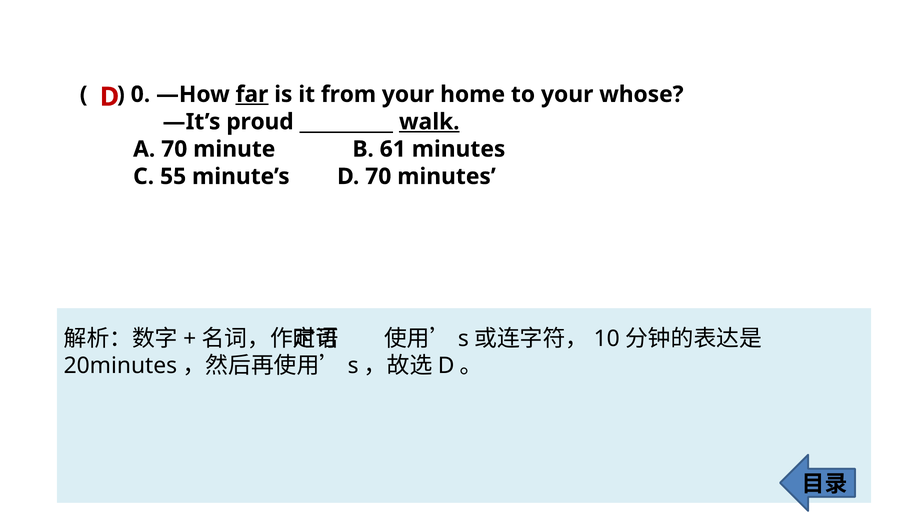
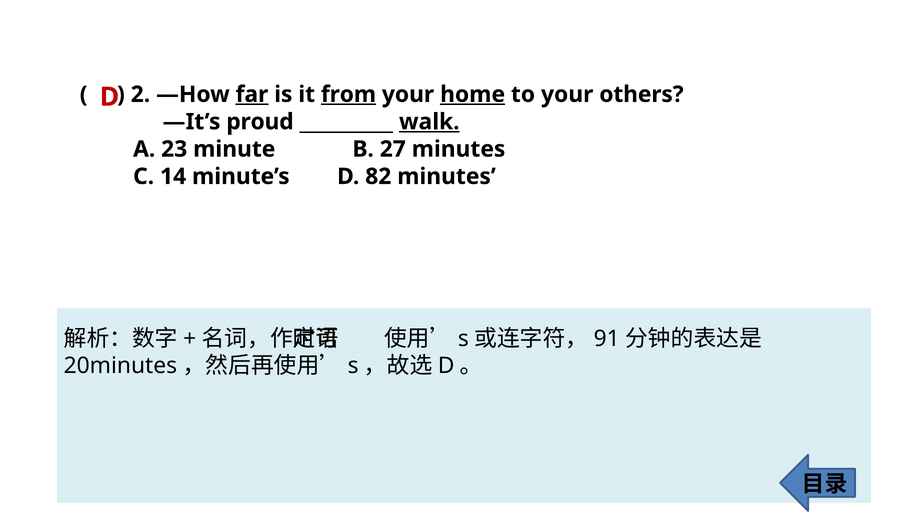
0: 0 -> 2
from underline: none -> present
home underline: none -> present
whose: whose -> others
A 70: 70 -> 23
61: 61 -> 27
55: 55 -> 14
D 70: 70 -> 82
10: 10 -> 91
